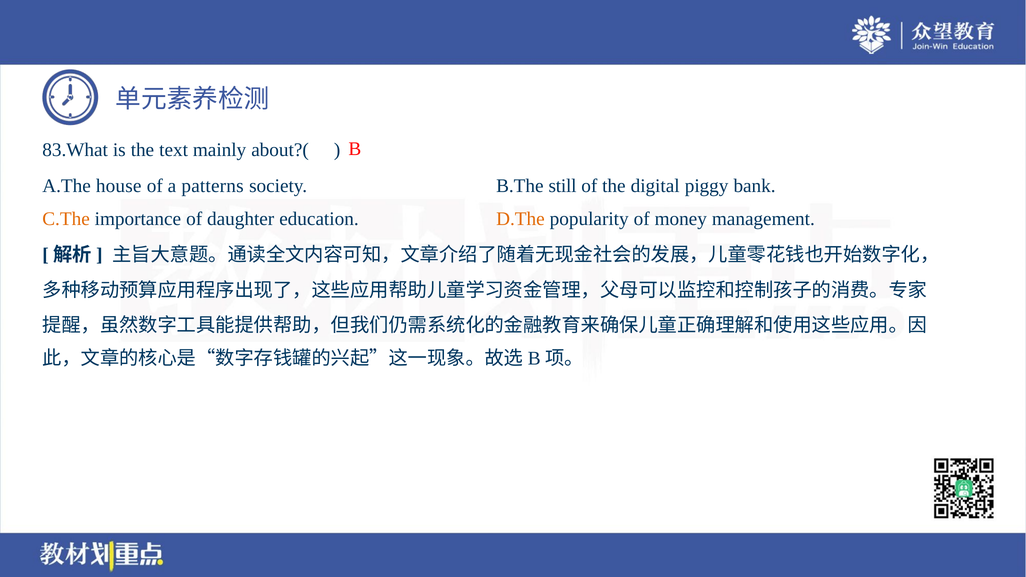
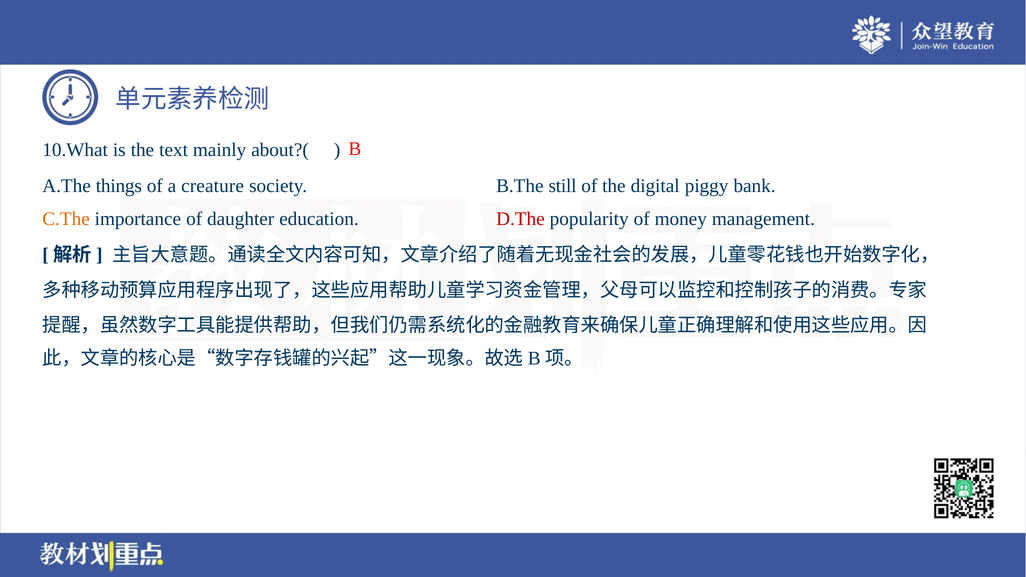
83.What: 83.What -> 10.What
house: house -> things
patterns: patterns -> creature
D.The colour: orange -> red
